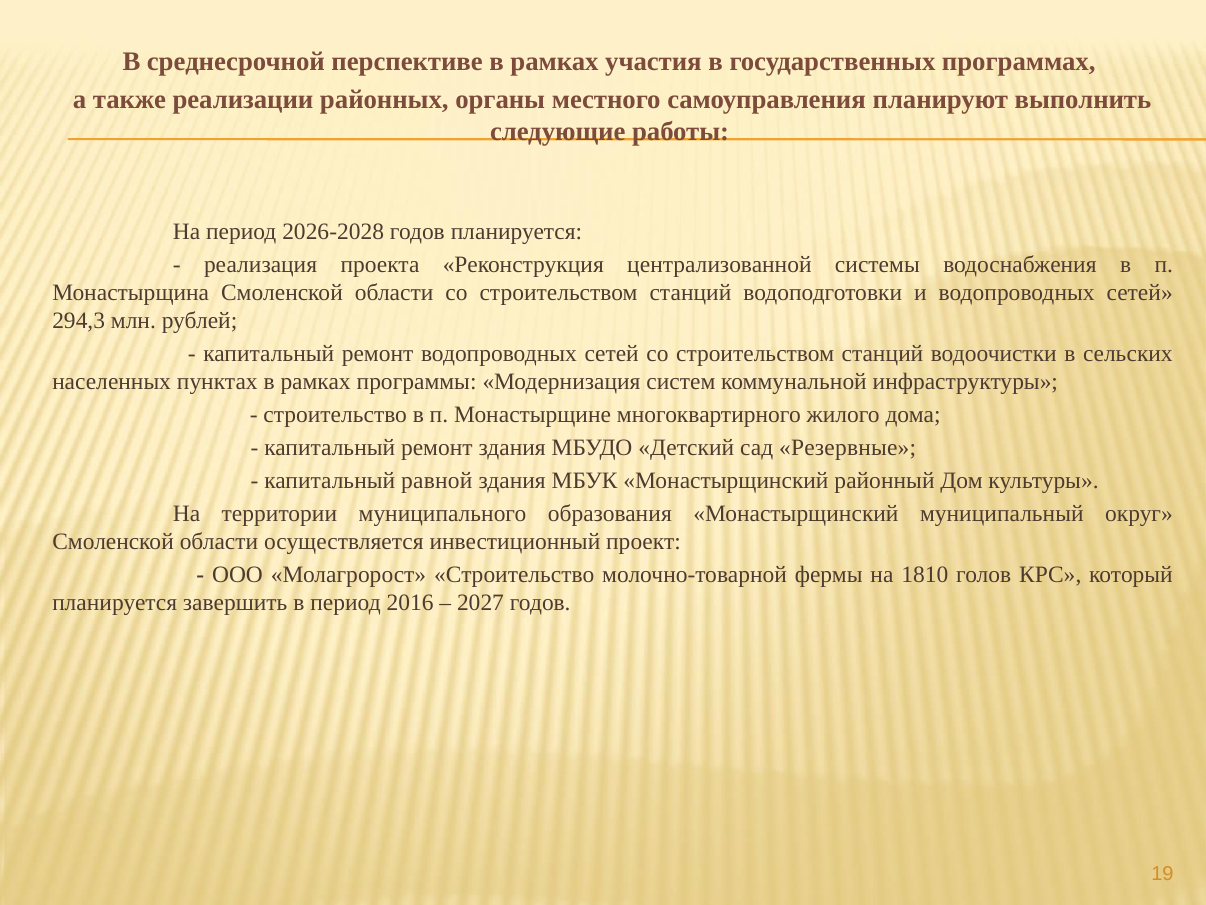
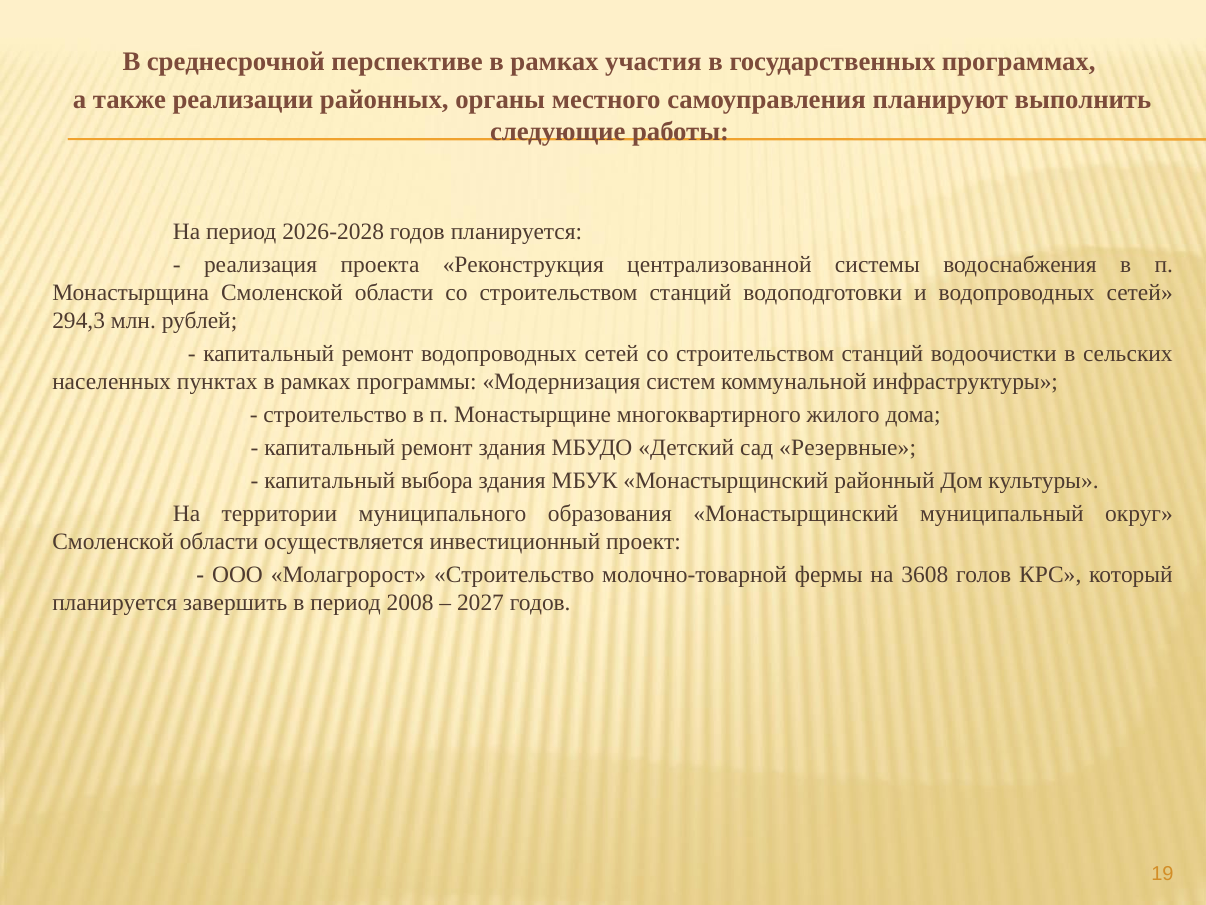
равной: равной -> выбора
1810: 1810 -> 3608
2016: 2016 -> 2008
